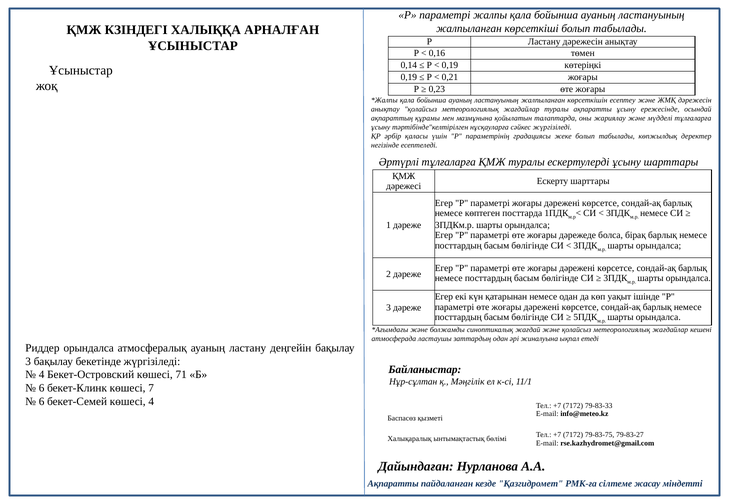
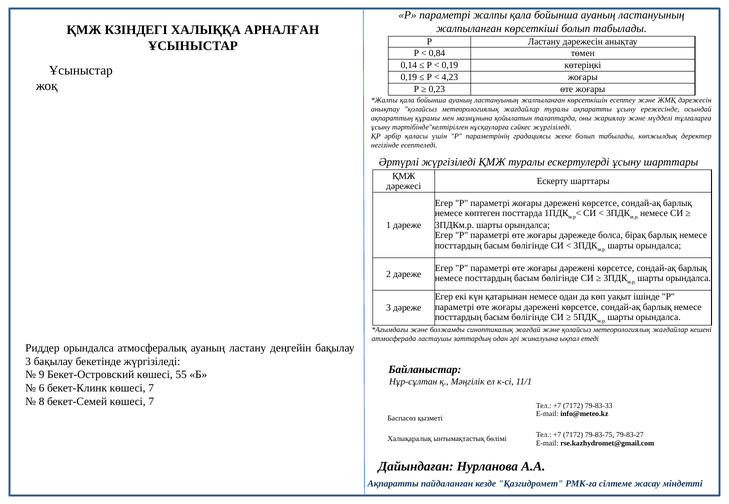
0,16: 0,16 -> 0,84
0,21: 0,21 -> 4,23
Әртүрлі тұлғаларға: тұлғаларға -> жүргізіледі
4 at (42, 375): 4 -> 9
71: 71 -> 55
6 at (42, 402): 6 -> 8
бекет-Семей көшесі 4: 4 -> 7
